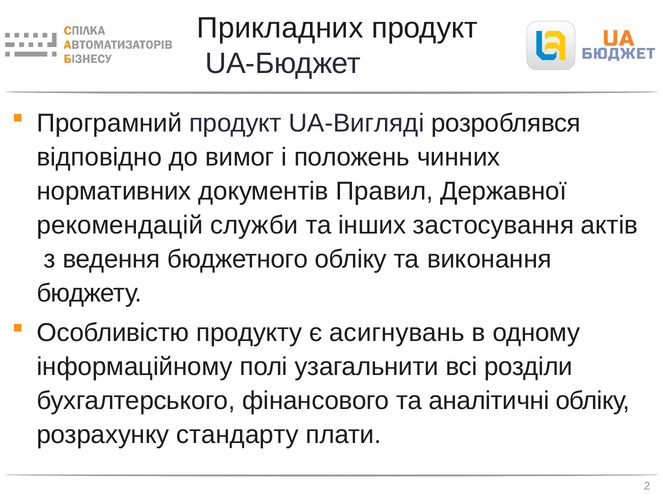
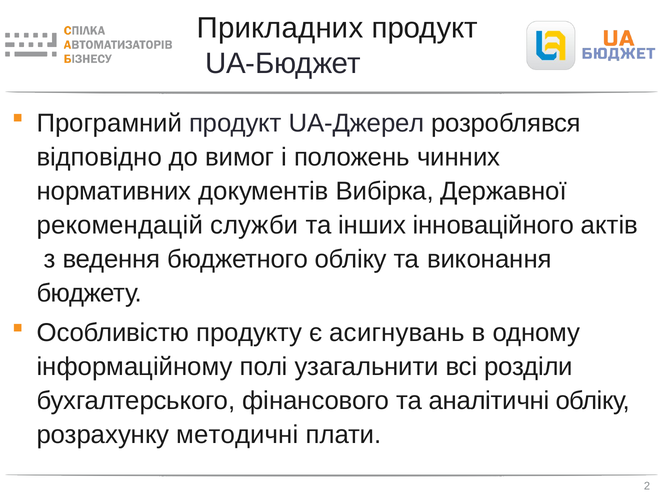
UA-Вигляді: UA-Вигляді -> UA-Джерел
Правил: Правил -> Вибірка
застосування: застосування -> інноваційного
стандарту: стандарту -> методичні
